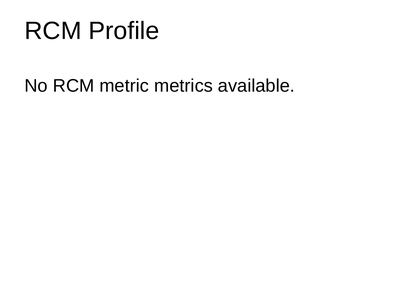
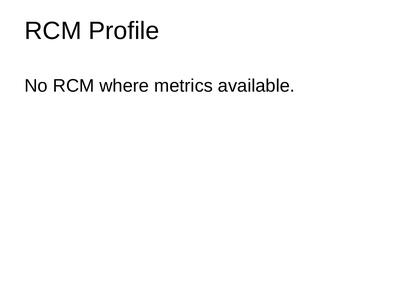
metric: metric -> where
